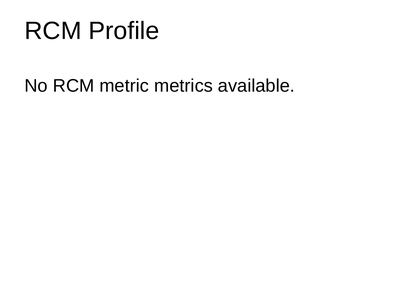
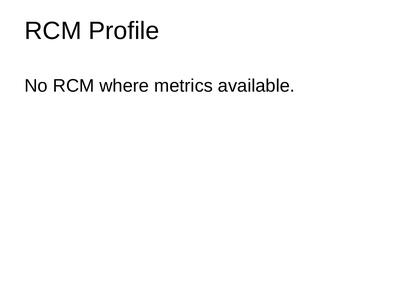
metric: metric -> where
